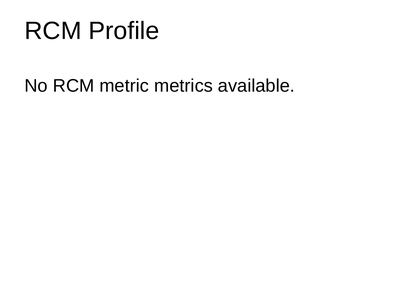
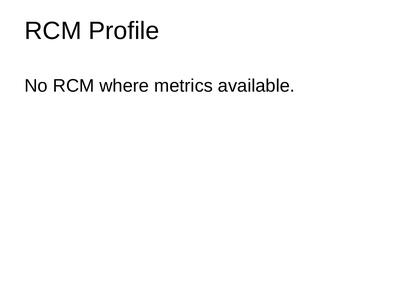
metric: metric -> where
